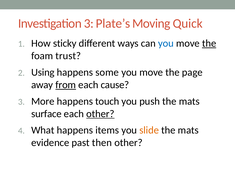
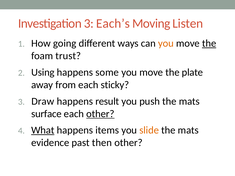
Plate’s: Plate’s -> Each’s
Quick: Quick -> Listen
sticky: sticky -> going
you at (166, 43) colour: blue -> orange
page: page -> plate
from underline: present -> none
cause: cause -> sticky
More: More -> Draw
touch: touch -> result
What underline: none -> present
